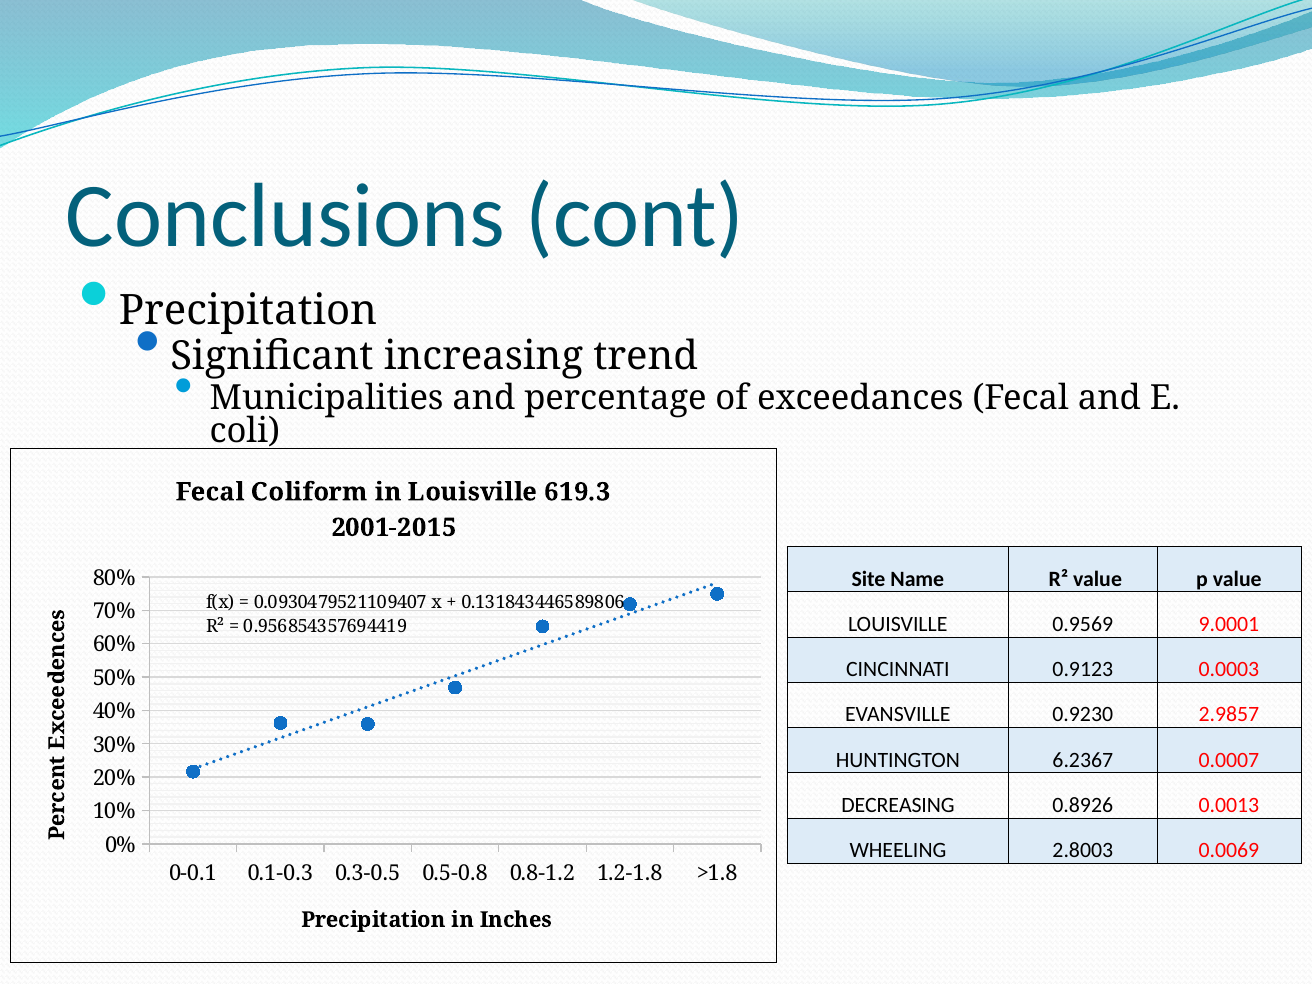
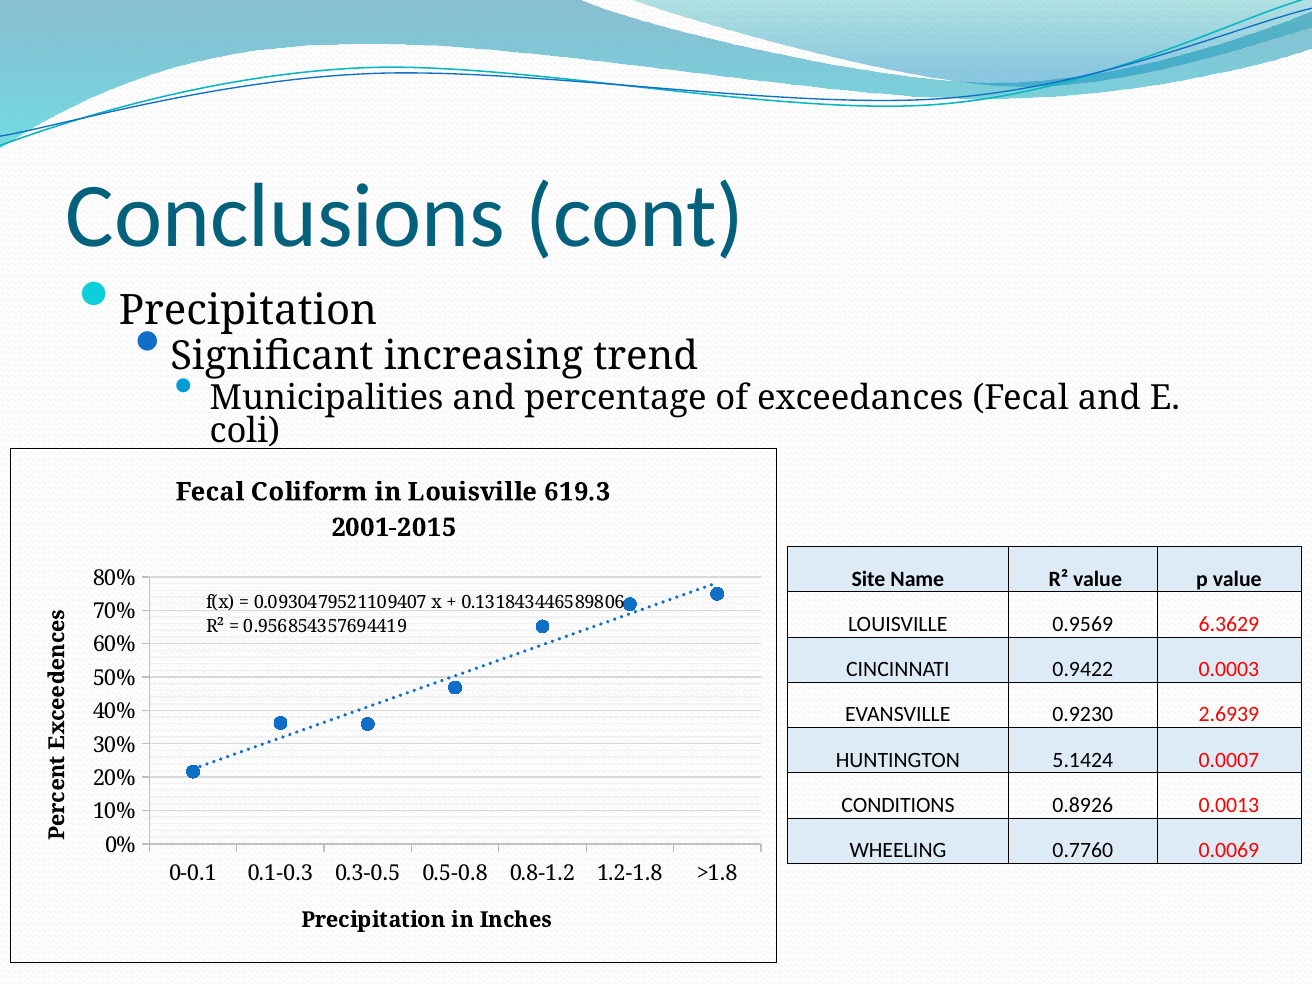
9.0001: 9.0001 -> 6.3629
0.9123: 0.9123 -> 0.9422
2.9857: 2.9857 -> 2.6939
6.2367: 6.2367 -> 5.1424
DECREASING: DECREASING -> CONDITIONS
2.8003: 2.8003 -> 0.7760
